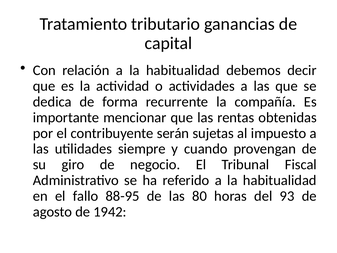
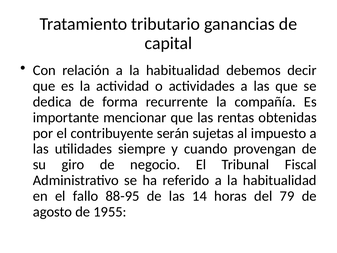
80: 80 -> 14
93: 93 -> 79
1942: 1942 -> 1955
